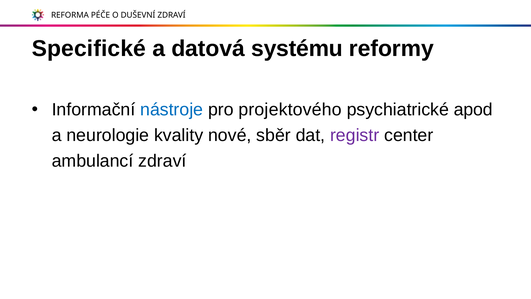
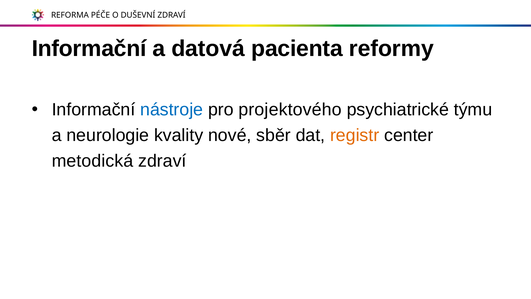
Specifické at (89, 49): Specifické -> Informační
systému: systému -> pacienta
apod: apod -> týmu
registr colour: purple -> orange
ambulancí: ambulancí -> metodická
